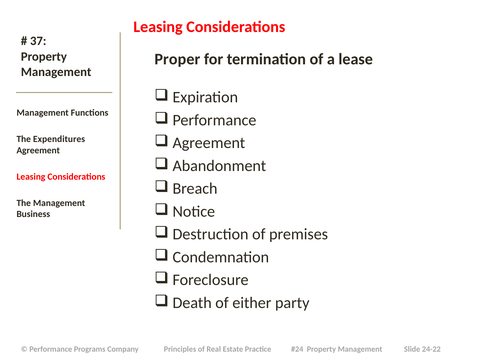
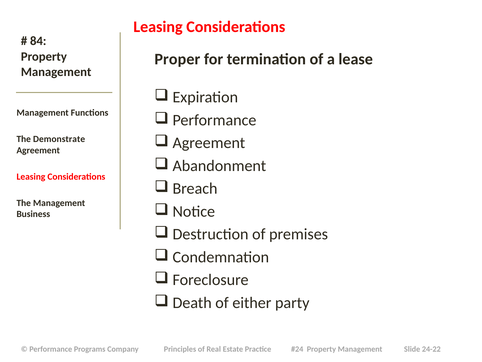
37: 37 -> 84
Expenditures: Expenditures -> Demonstrate
